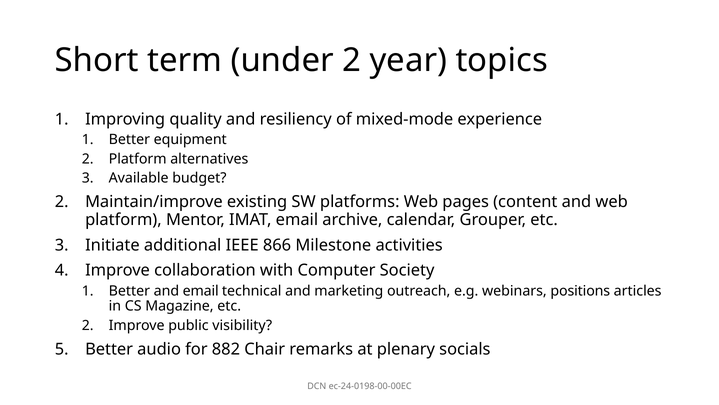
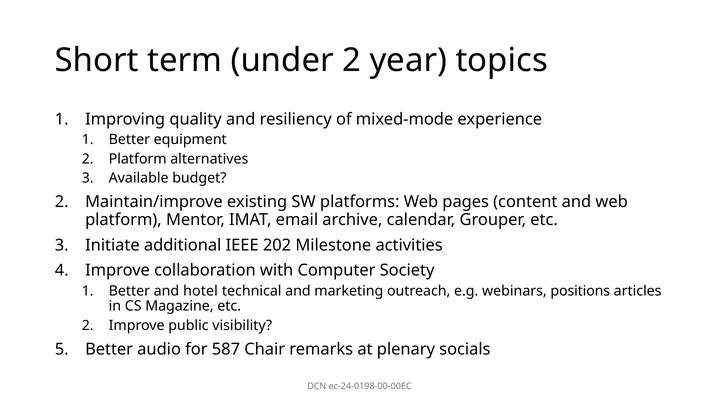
866: 866 -> 202
and email: email -> hotel
882: 882 -> 587
